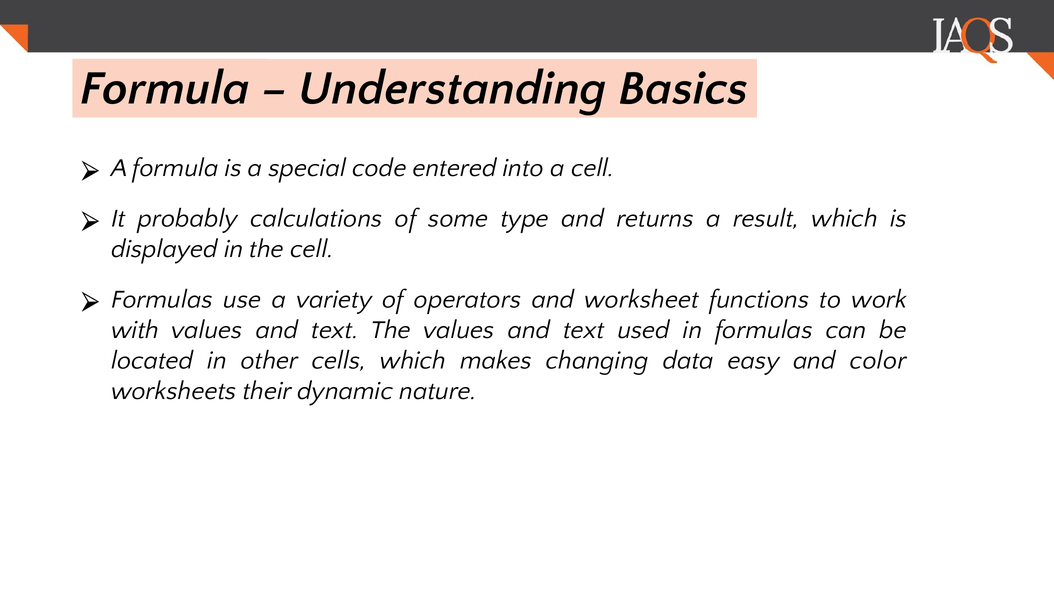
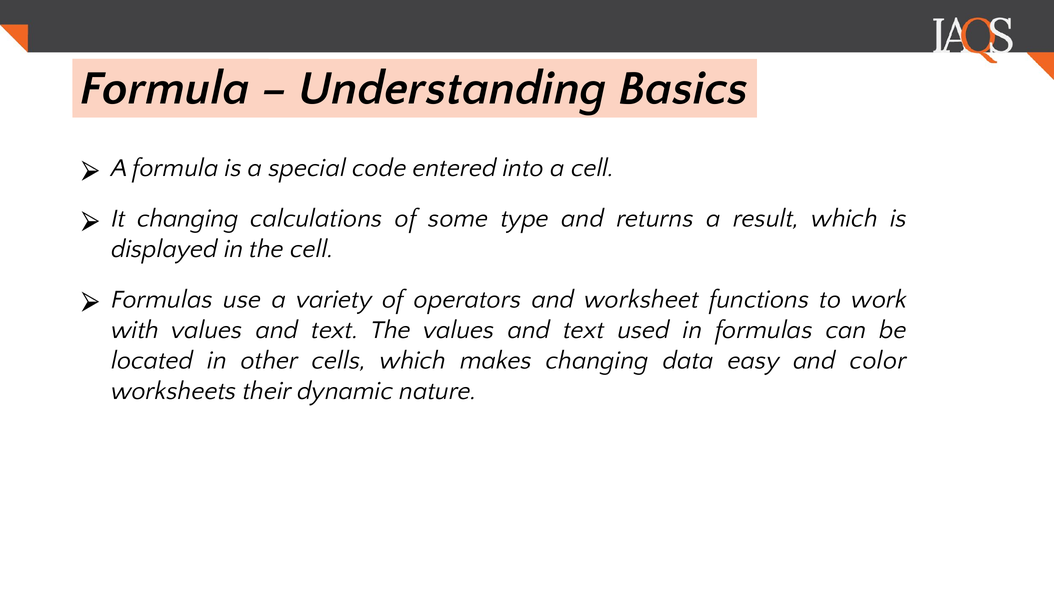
It probably: probably -> changing
